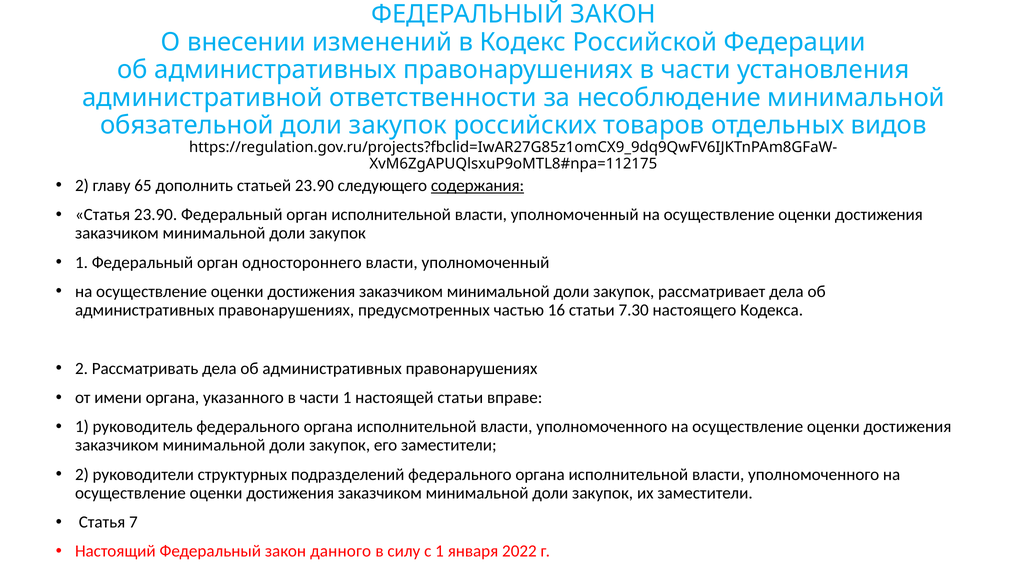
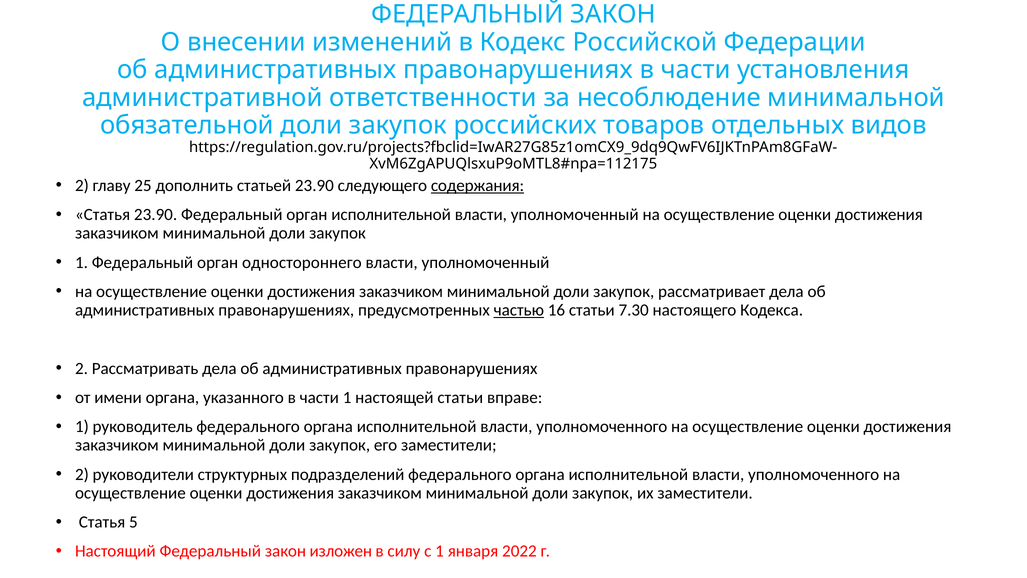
65: 65 -> 25
частью underline: none -> present
7: 7 -> 5
данного: данного -> изложен
